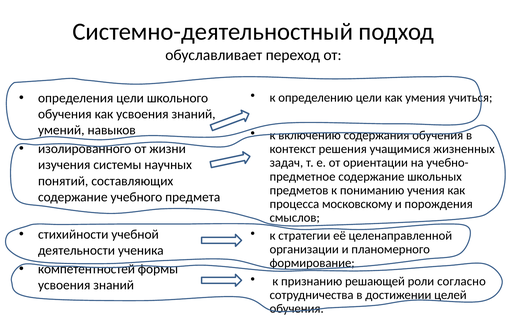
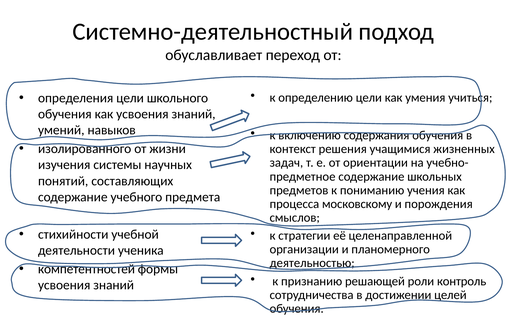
формирование: формирование -> деятельностью
согласно: согласно -> контроль
